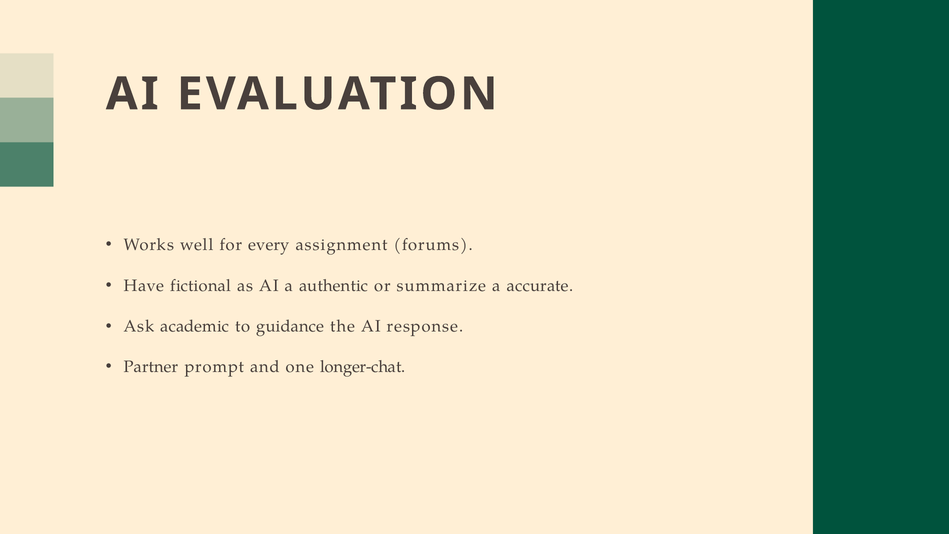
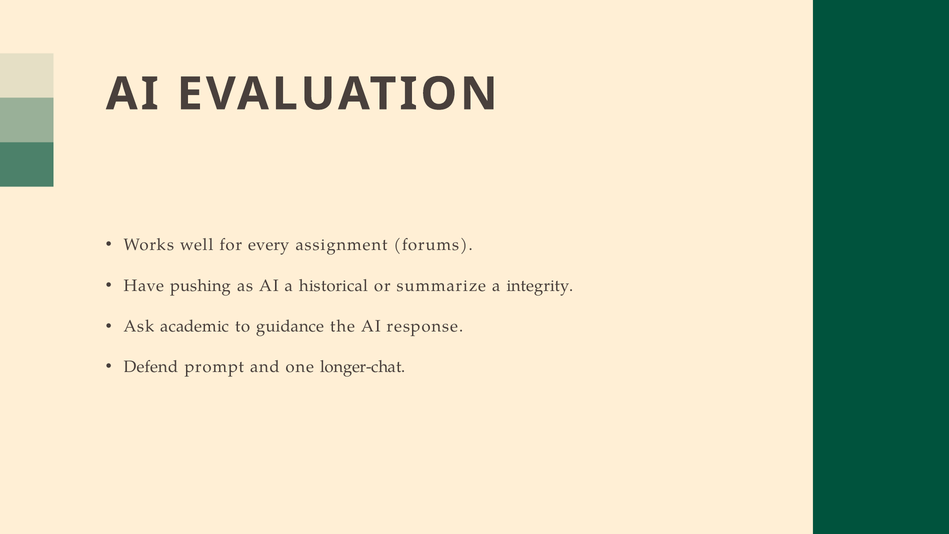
fictional: fictional -> pushing
authentic: authentic -> historical
accurate: accurate -> integrity
Partner: Partner -> Defend
